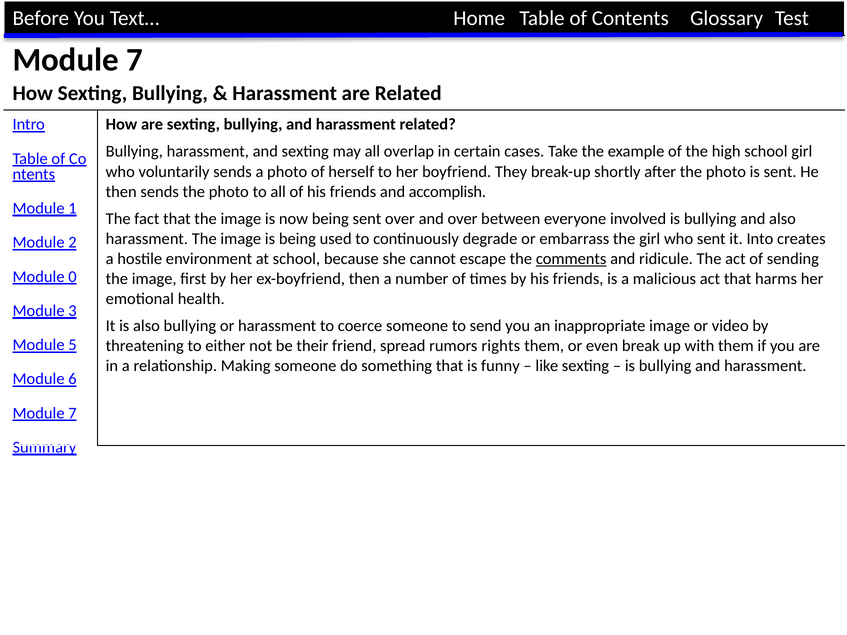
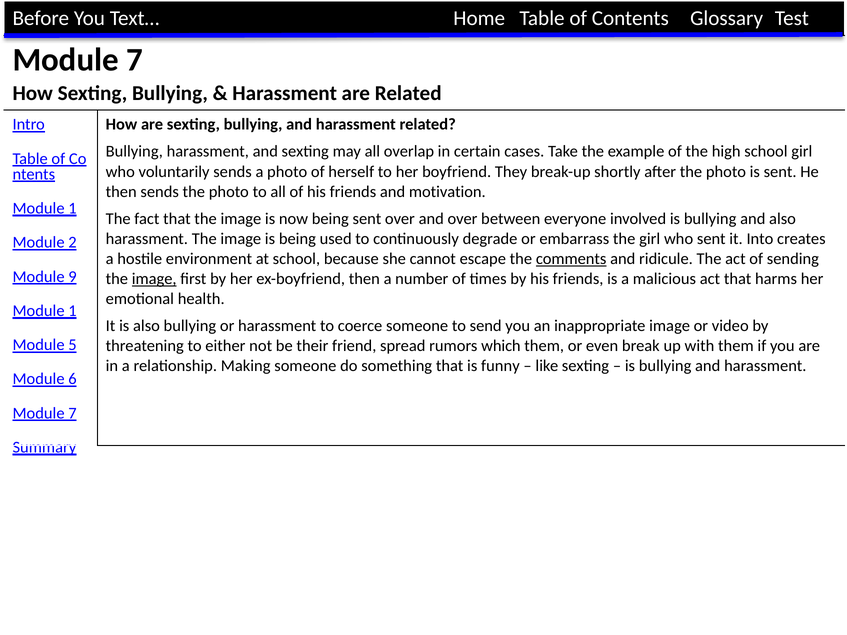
accomplish: accomplish -> motivation
0: 0 -> 9
image at (154, 279) underline: none -> present
3 at (73, 311): 3 -> 1
rights: rights -> which
